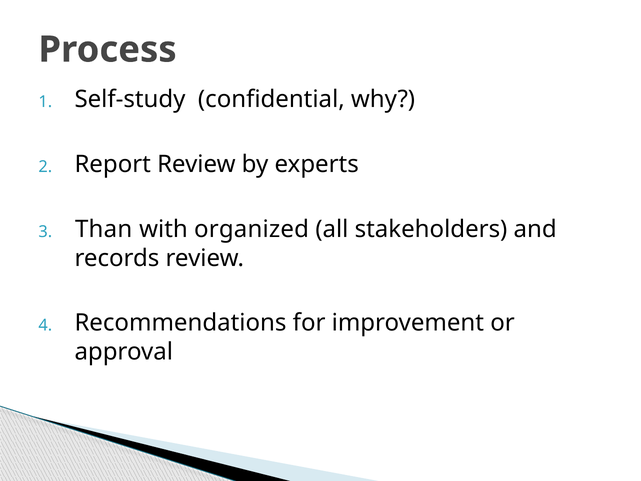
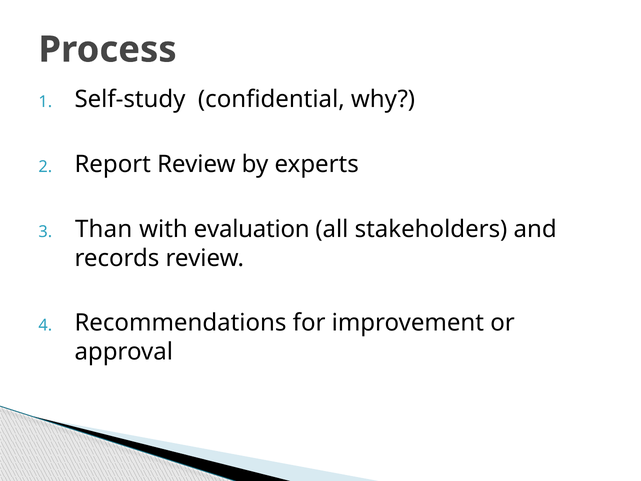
organized: organized -> evaluation
